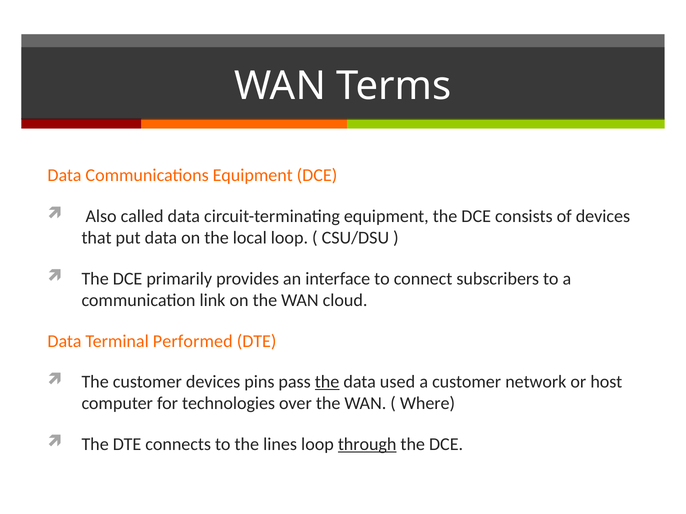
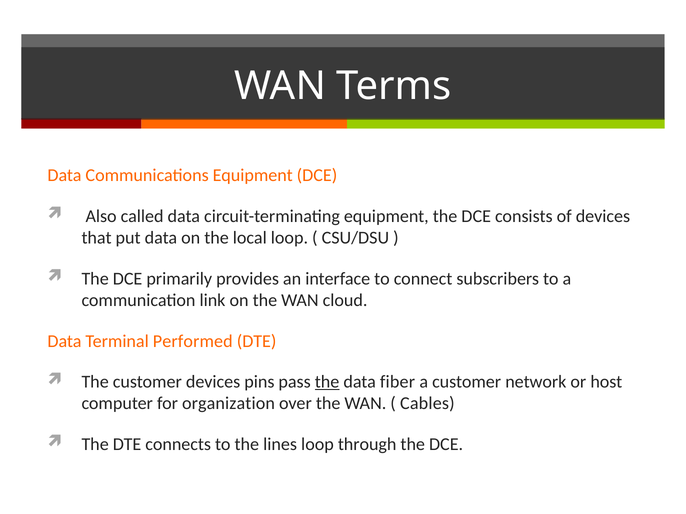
used: used -> fiber
technologies: technologies -> organization
Where: Where -> Cables
through underline: present -> none
